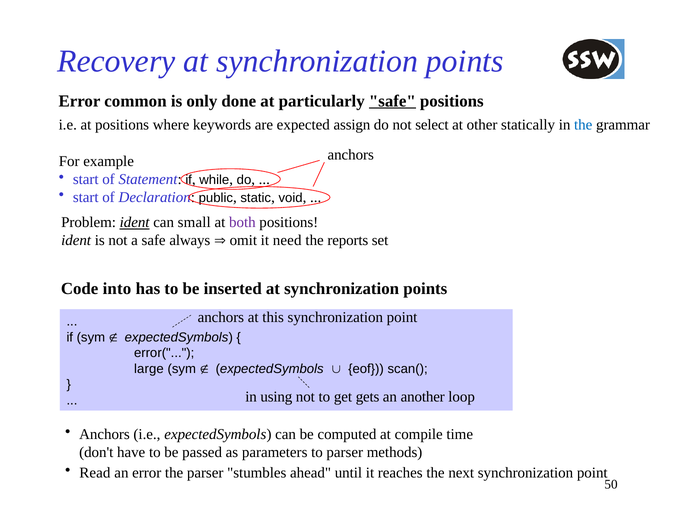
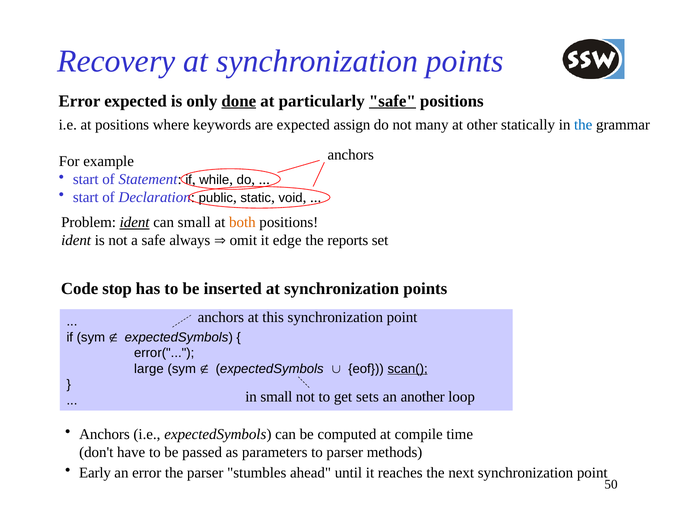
Error common: common -> expected
done underline: none -> present
select: select -> many
both colour: purple -> orange
need: need -> edge
into: into -> stop
scan( underline: none -> present
in using: using -> small
gets: gets -> sets
Read: Read -> Early
